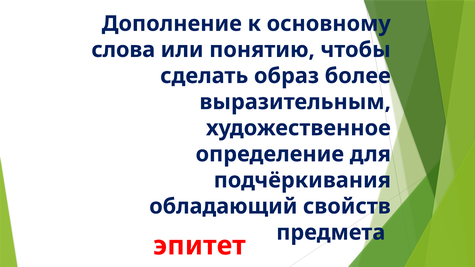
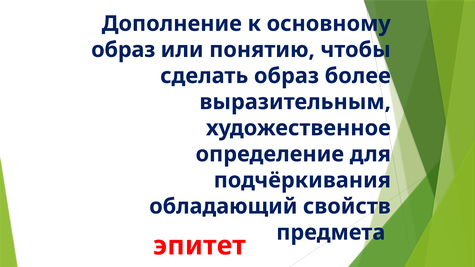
слова at (123, 50): слова -> образ
